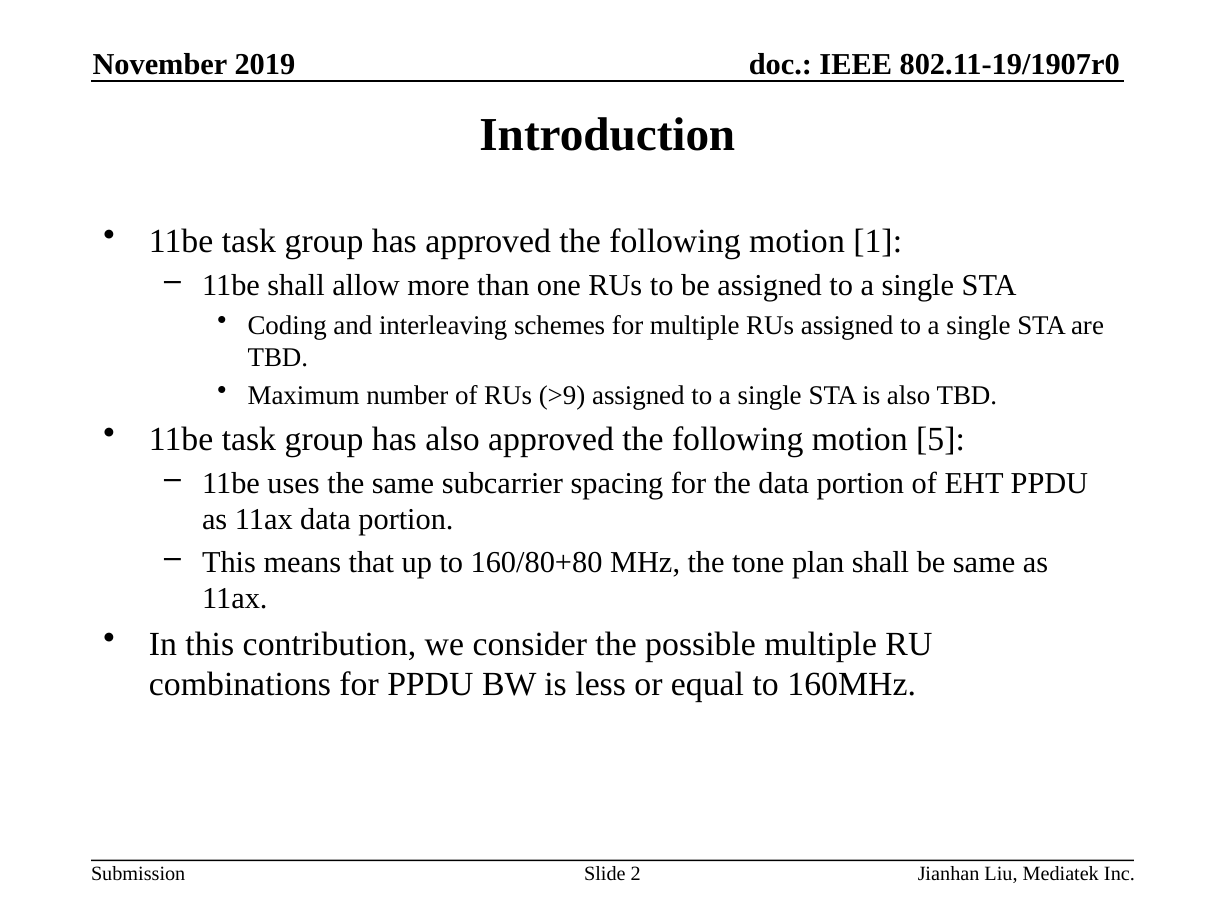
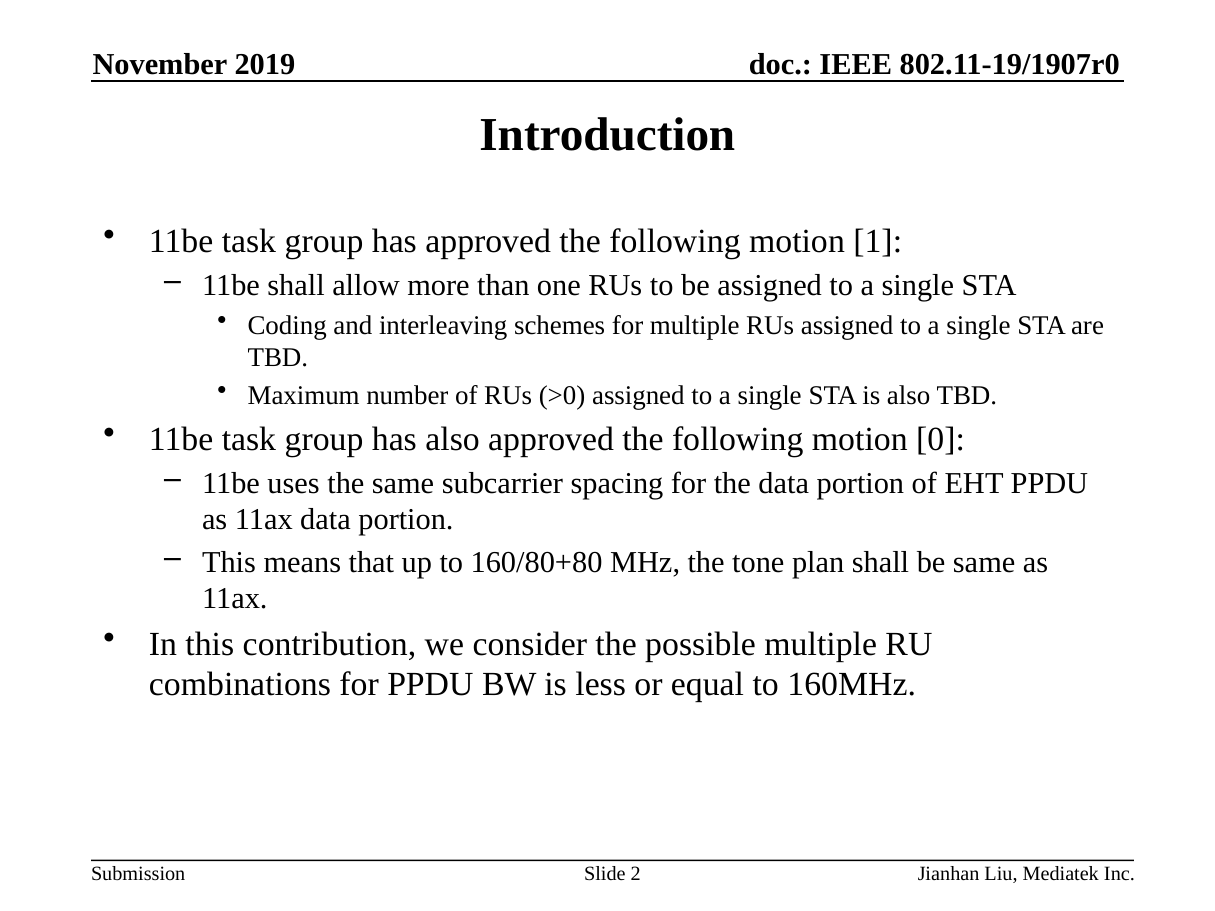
>9: >9 -> >0
5: 5 -> 0
